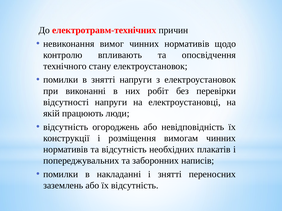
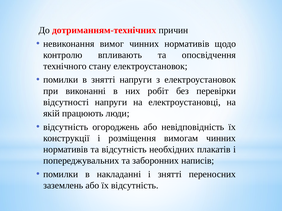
електротравм-технічних: електротравм-технічних -> дотриманням-технічних
